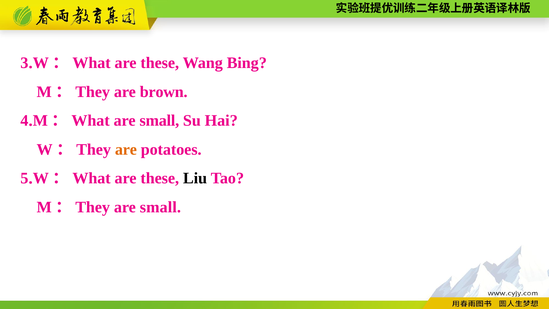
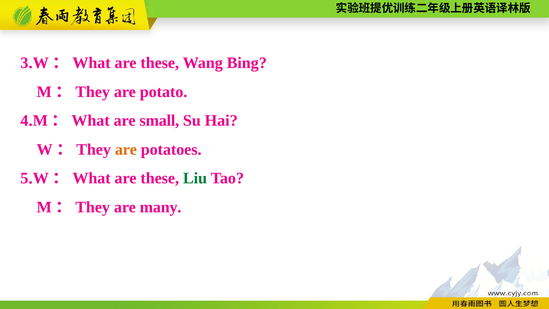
brown: brown -> potato
Liu colour: black -> green
small at (160, 207): small -> many
